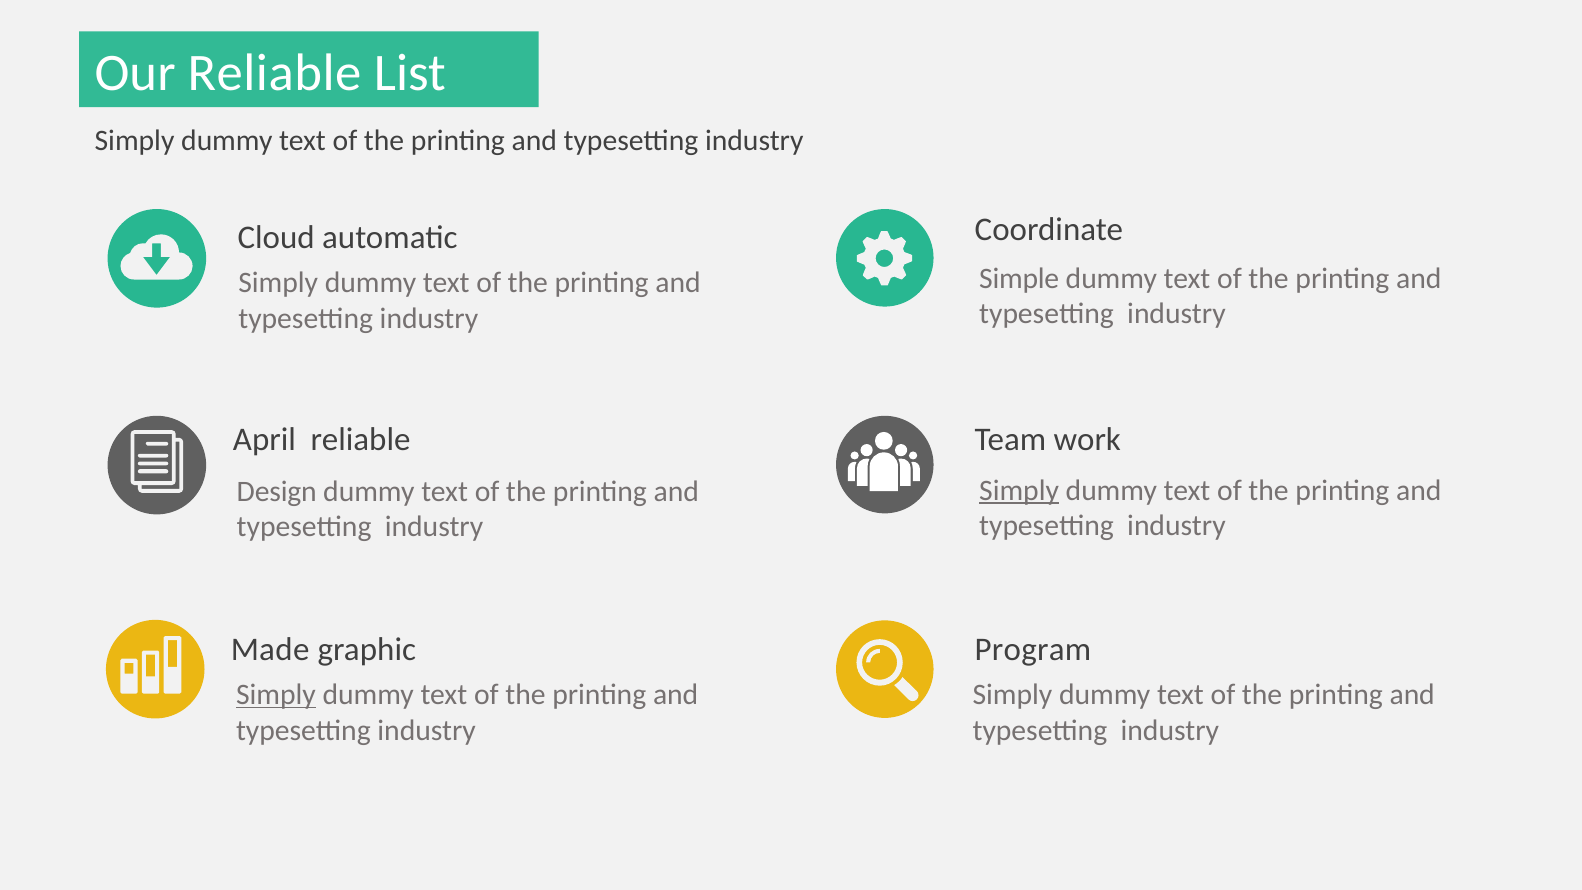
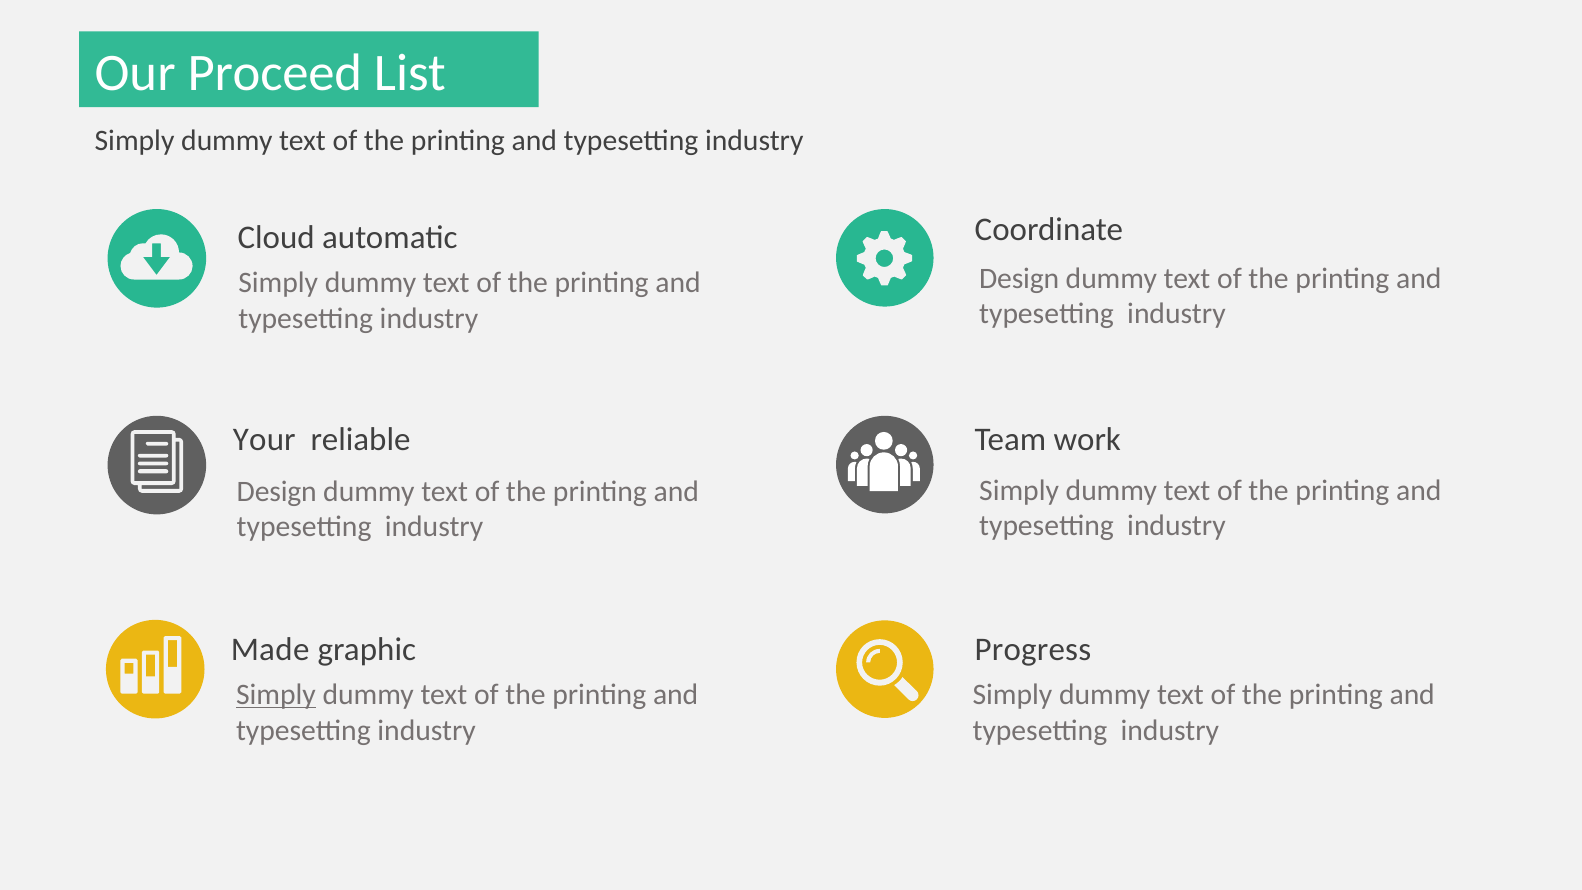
Our Reliable: Reliable -> Proceed
Simple at (1019, 279): Simple -> Design
April: April -> Your
Simply at (1019, 490) underline: present -> none
Program: Program -> Progress
